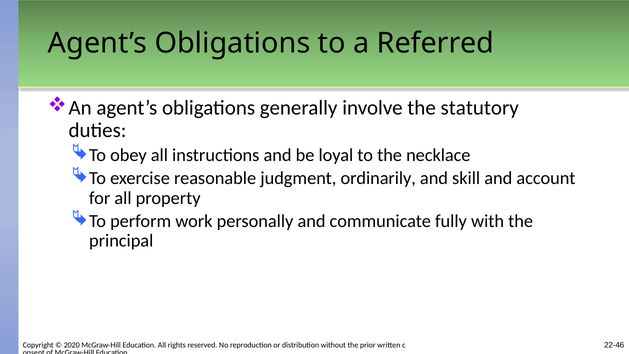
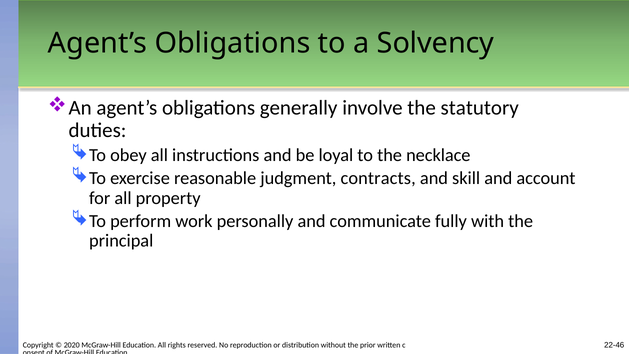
Referred: Referred -> Solvency
ordinarily: ordinarily -> contracts
